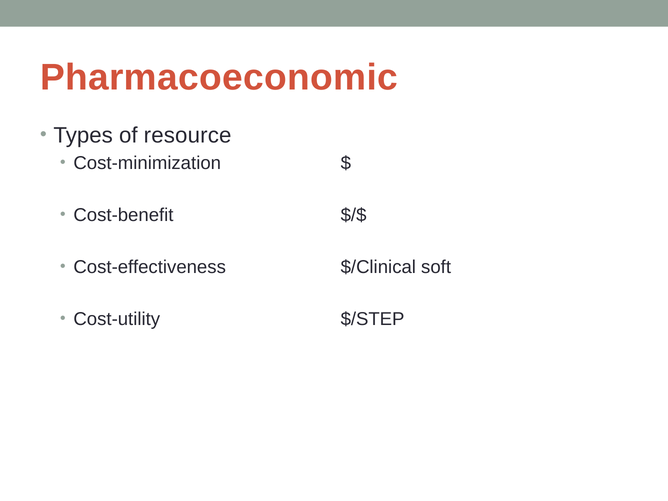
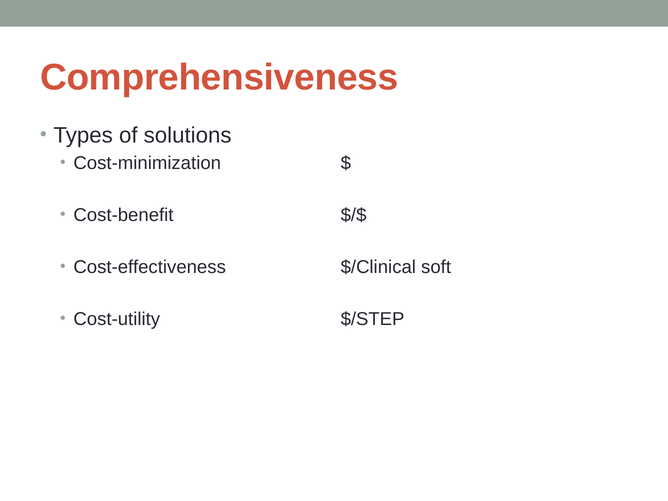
Pharmacoeconomic: Pharmacoeconomic -> Comprehensiveness
resource: resource -> solutions
